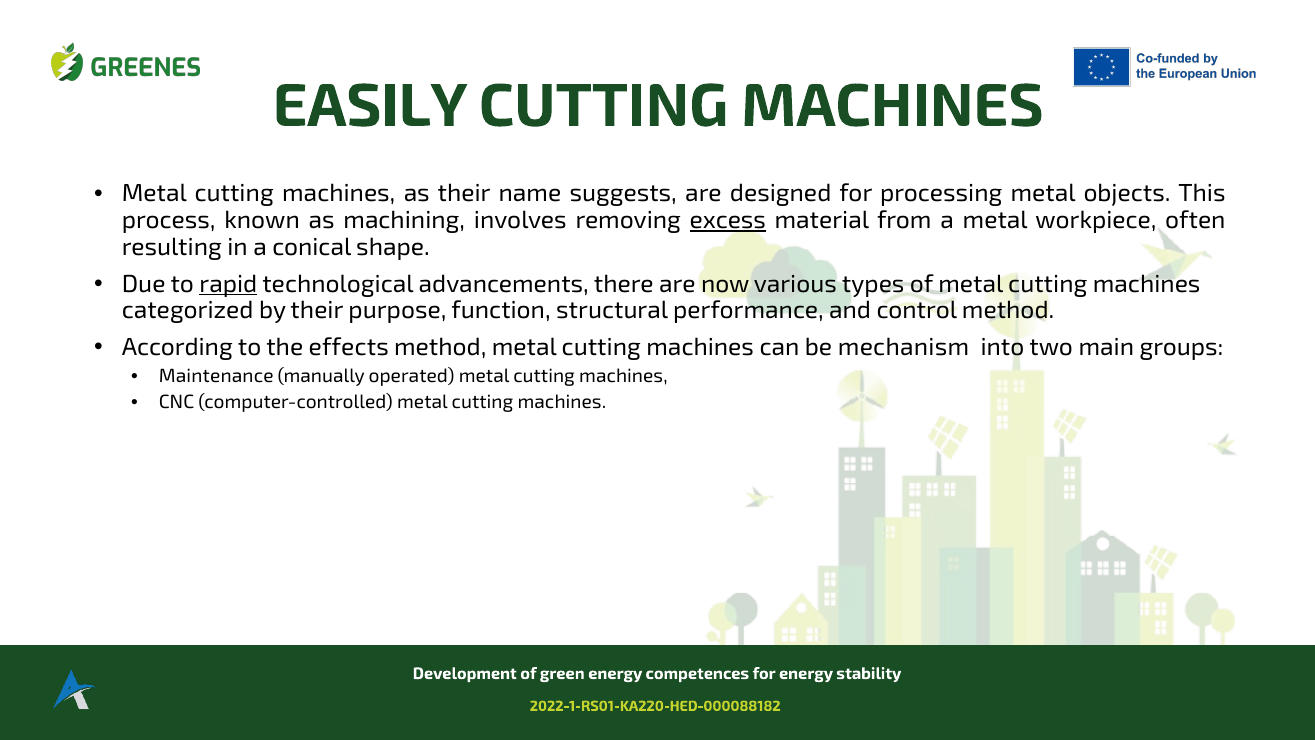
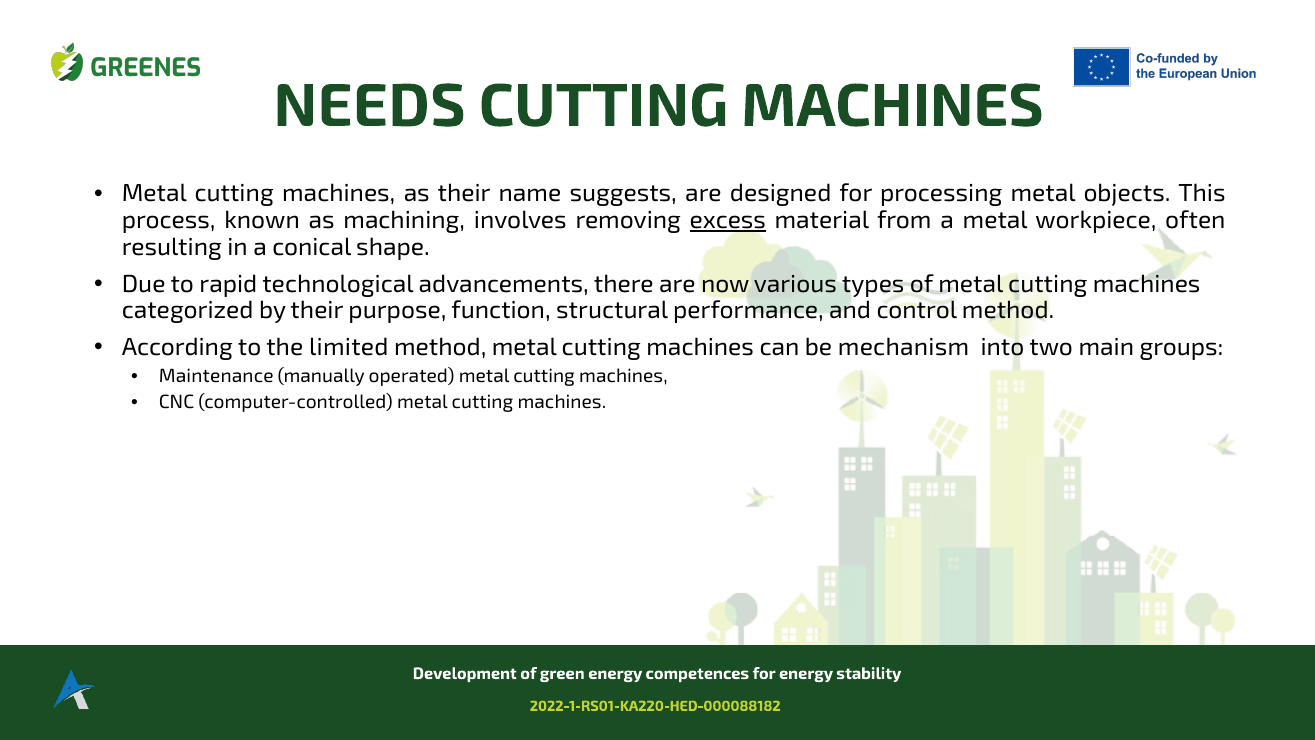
EASILY: EASILY -> NEEDS
rapid underline: present -> none
effects: effects -> limited
